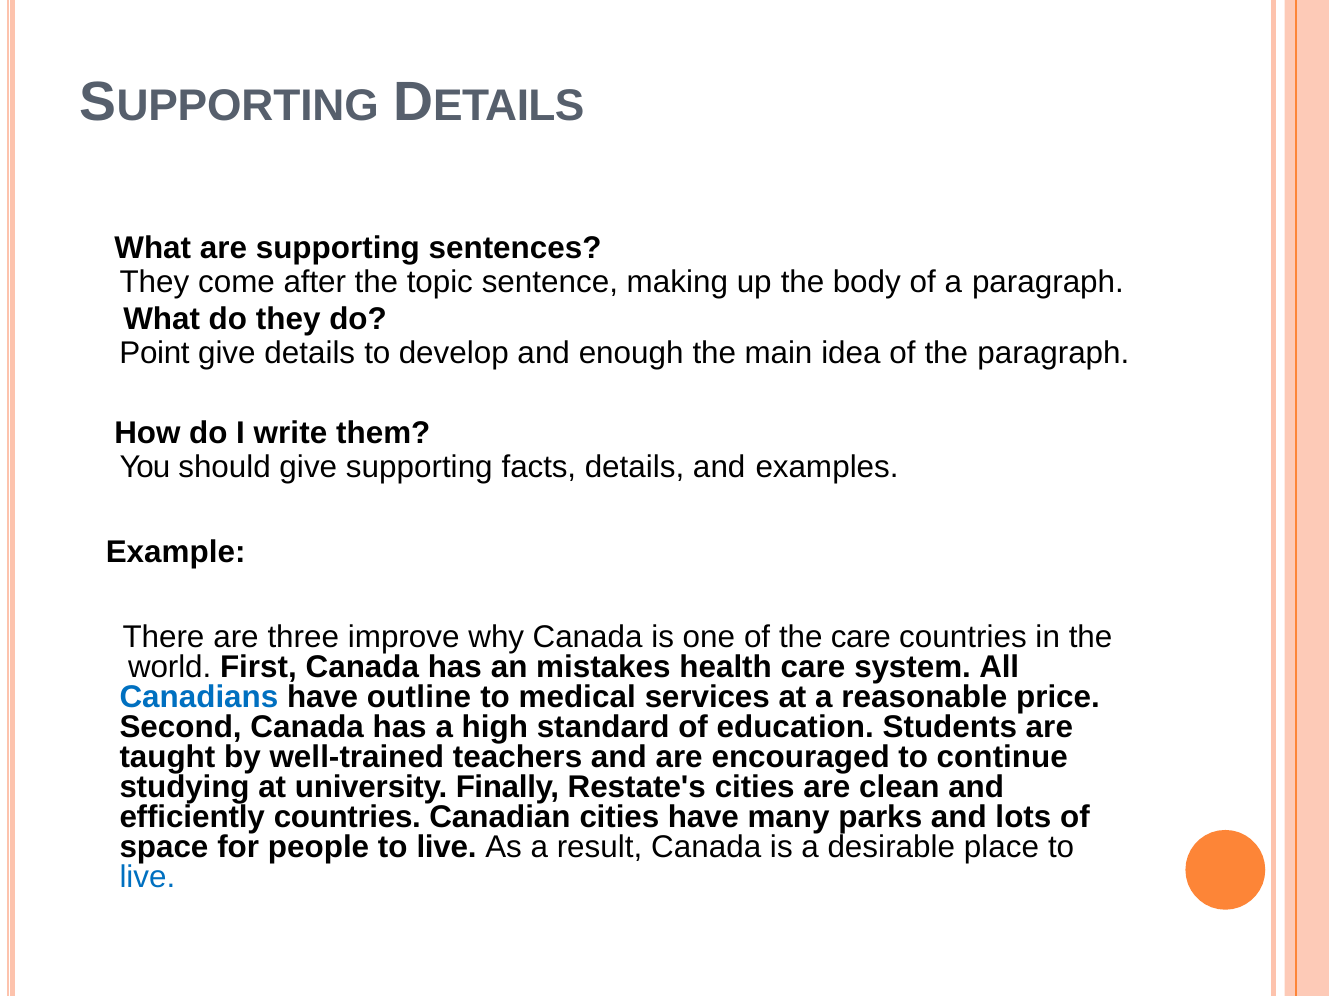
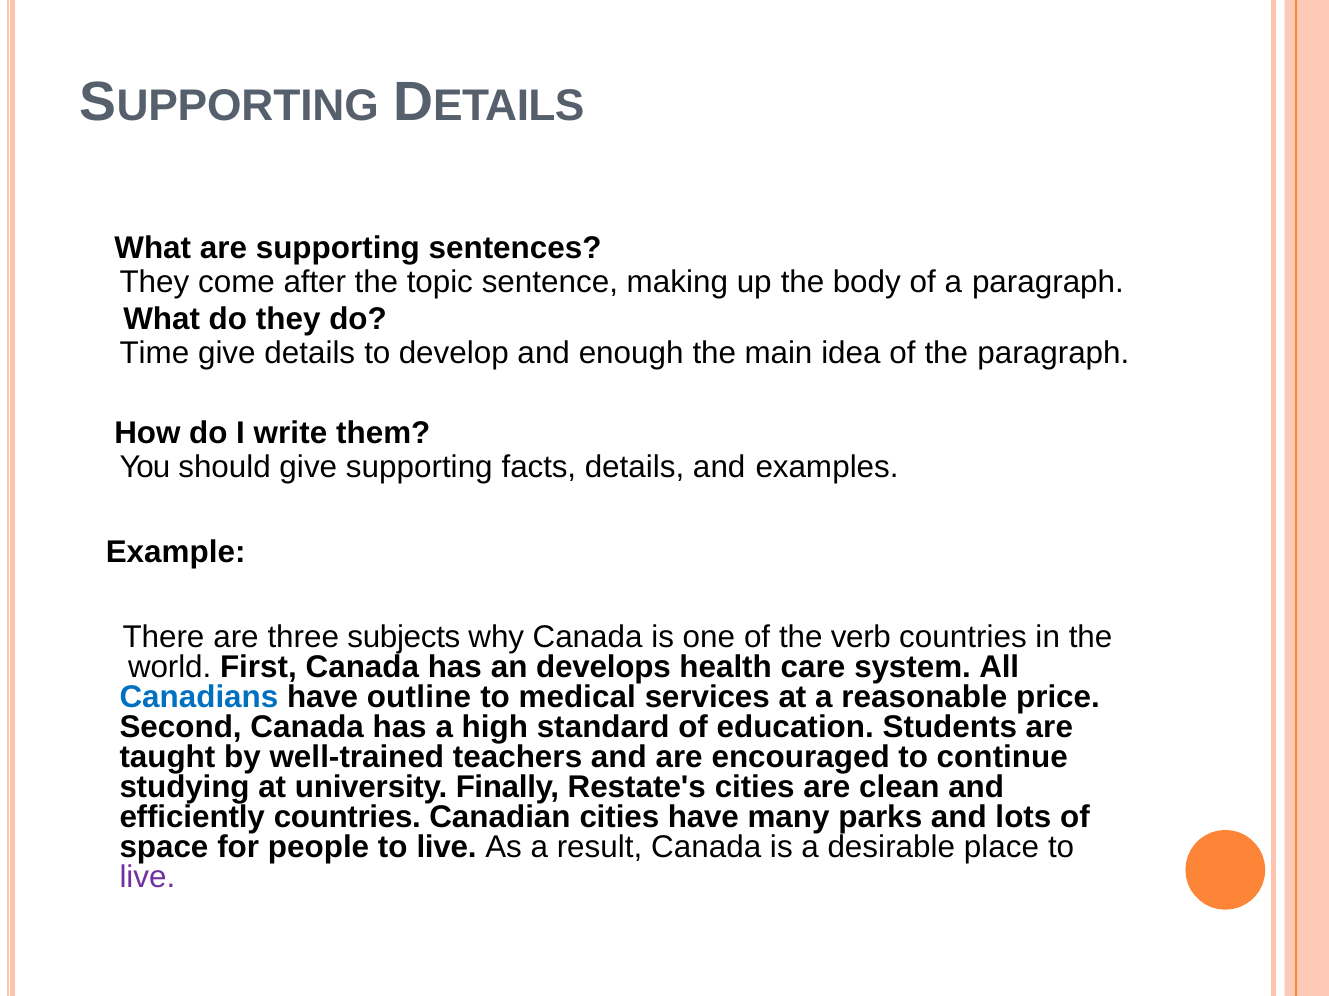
Point: Point -> Time
improve: improve -> subjects
the care: care -> verb
mistakes: mistakes -> develops
live at (147, 878) colour: blue -> purple
